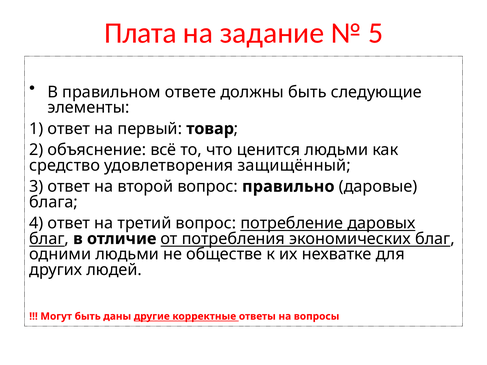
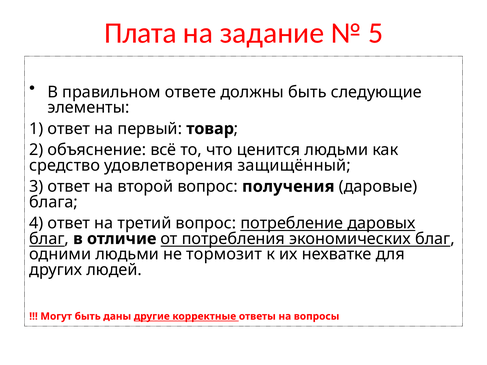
правильно: правильно -> получения
обществе: обществе -> тормозит
